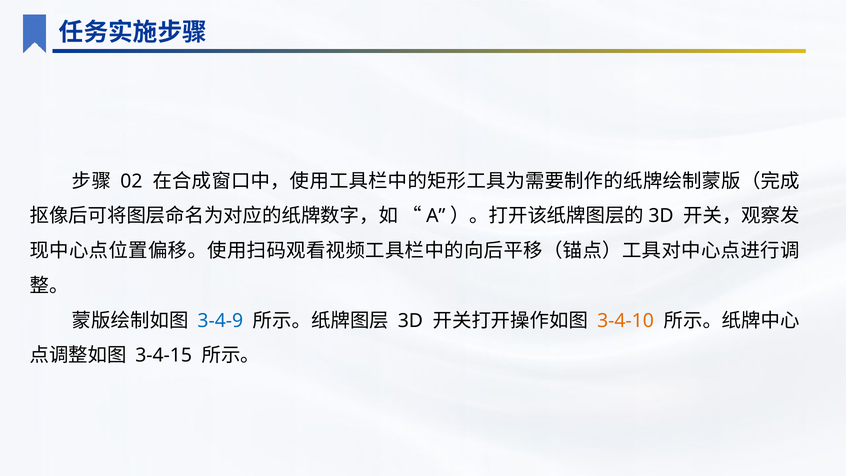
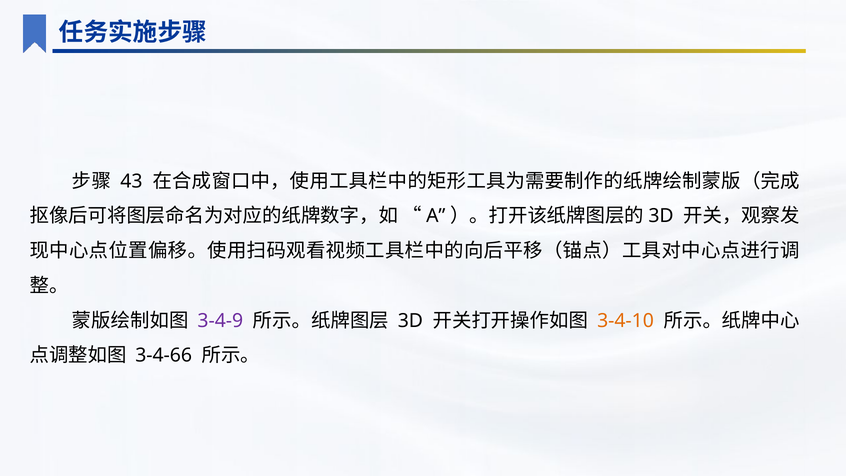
02: 02 -> 43
3-4-9 colour: blue -> purple
3-4-15: 3-4-15 -> 3-4-66
